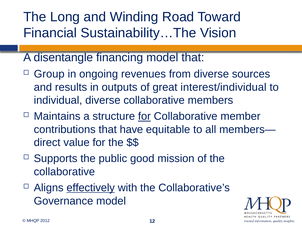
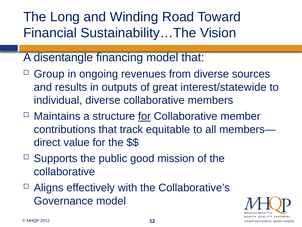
interest/individual: interest/individual -> interest/statewide
have: have -> track
effectively underline: present -> none
